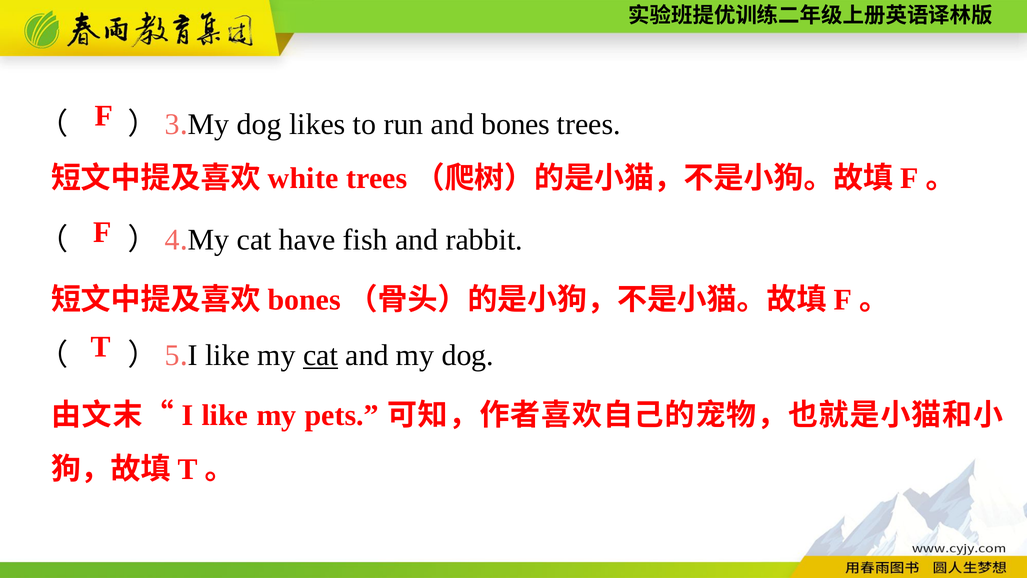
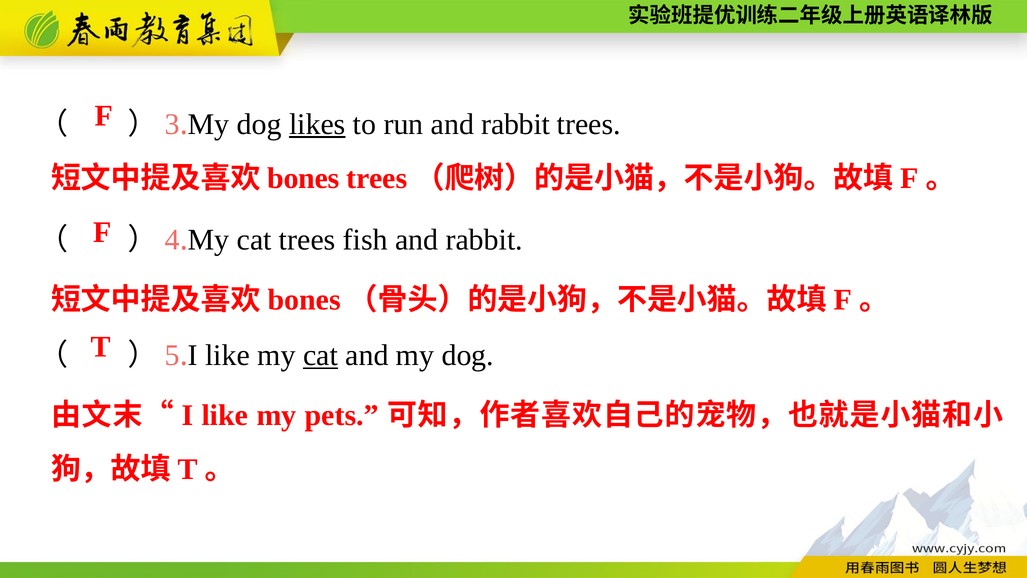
likes underline: none -> present
run and bones: bones -> rabbit
white at (303, 178): white -> bones
cat have: have -> trees
